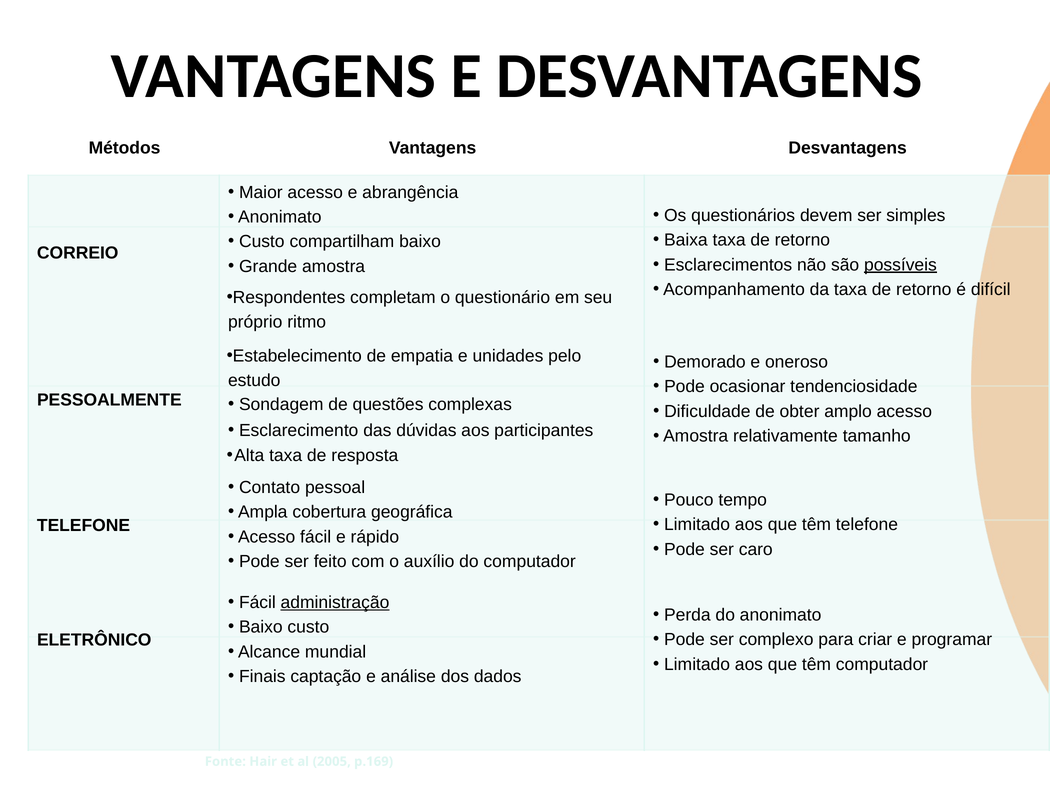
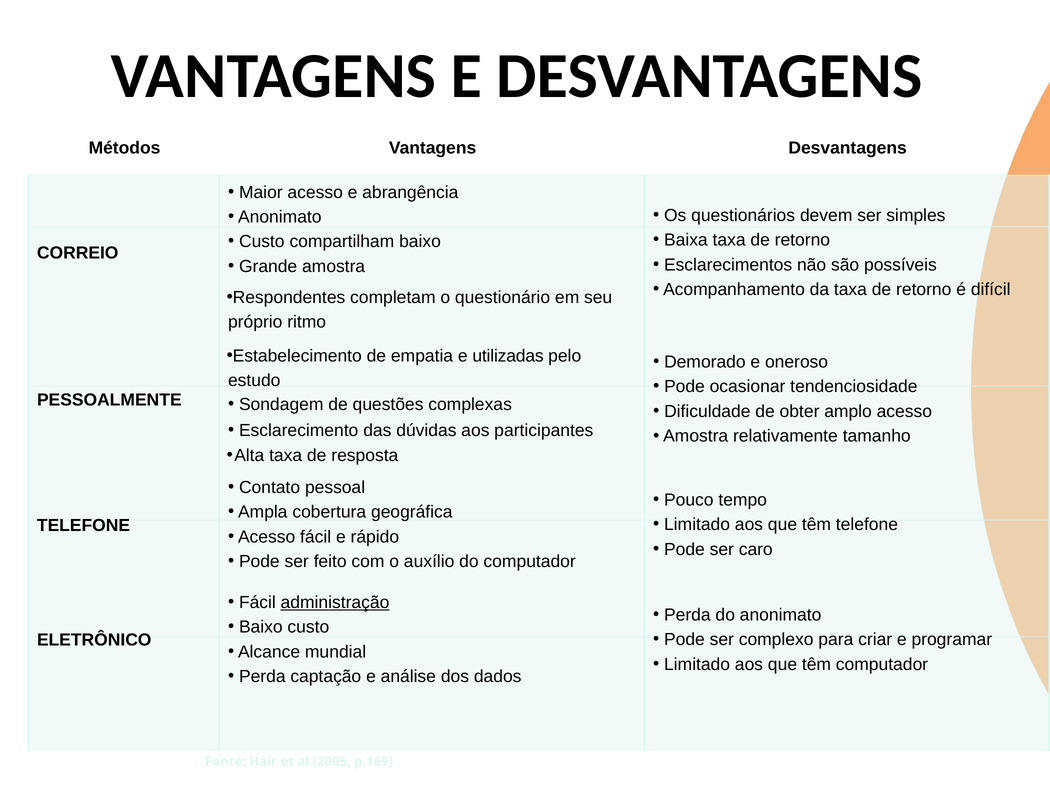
possíveis underline: present -> none
unidades: unidades -> utilizadas
Finais at (262, 677): Finais -> Perda
